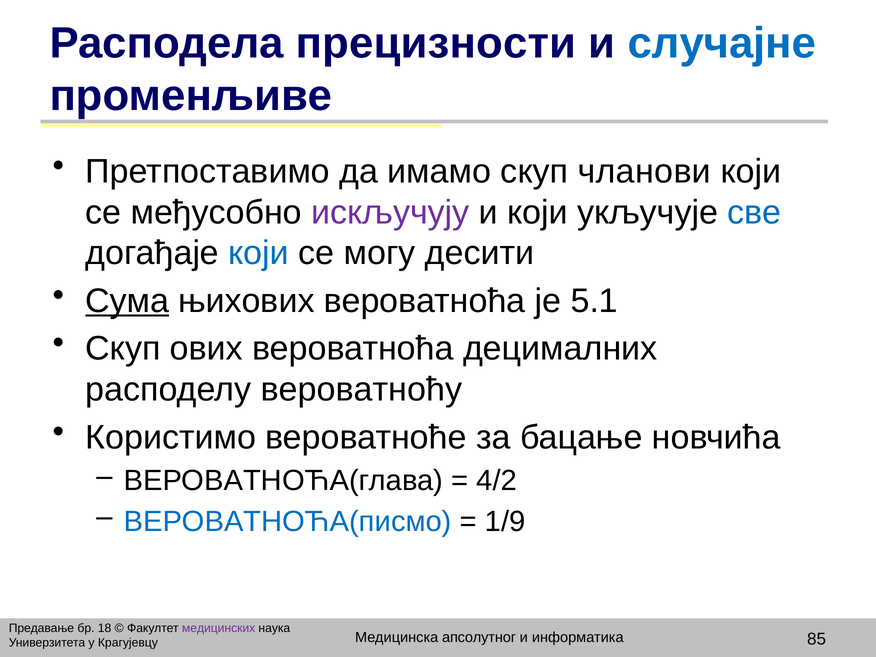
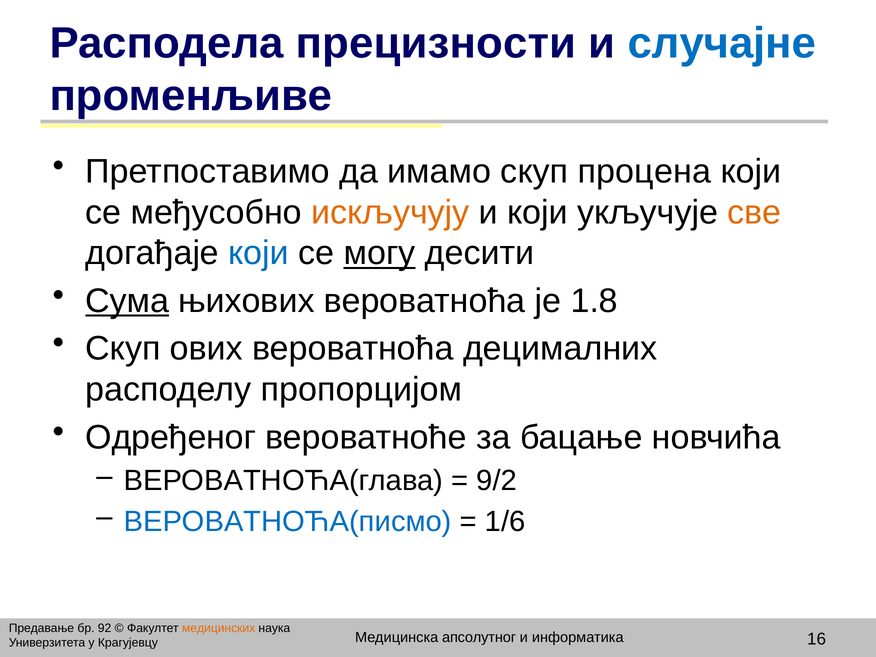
чланови: чланови -> процена
искључују colour: purple -> orange
све colour: blue -> orange
могу underline: none -> present
5.1: 5.1 -> 1.8
вероватноћу: вероватноћу -> пропорцијом
Користимо: Користимо -> Одређеног
4/2: 4/2 -> 9/2
1/9: 1/9 -> 1/6
18: 18 -> 92
медицинских colour: purple -> orange
85: 85 -> 16
